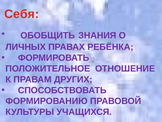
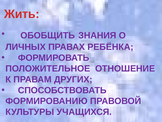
Себя: Себя -> Жить
